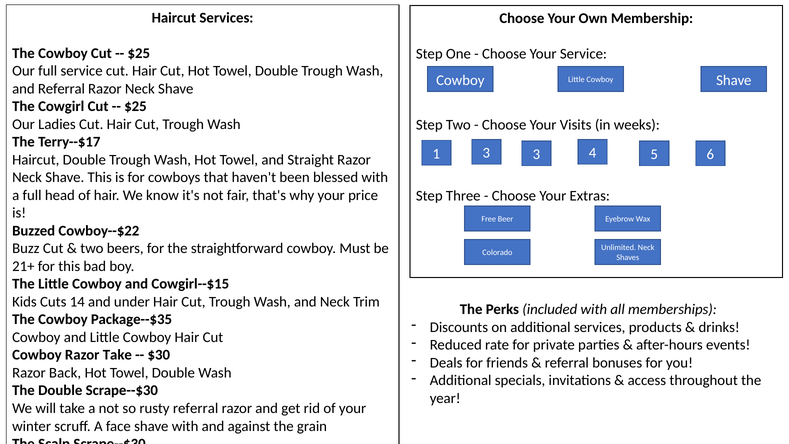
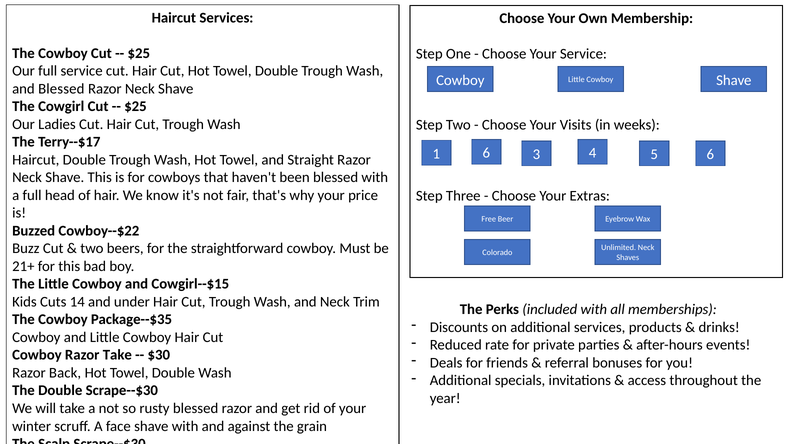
and Referral: Referral -> Blessed
1 3: 3 -> 6
rusty referral: referral -> blessed
